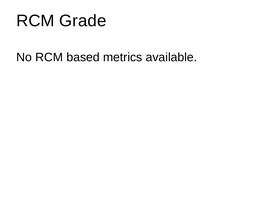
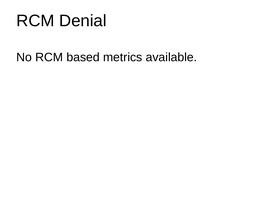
Grade: Grade -> Denial
